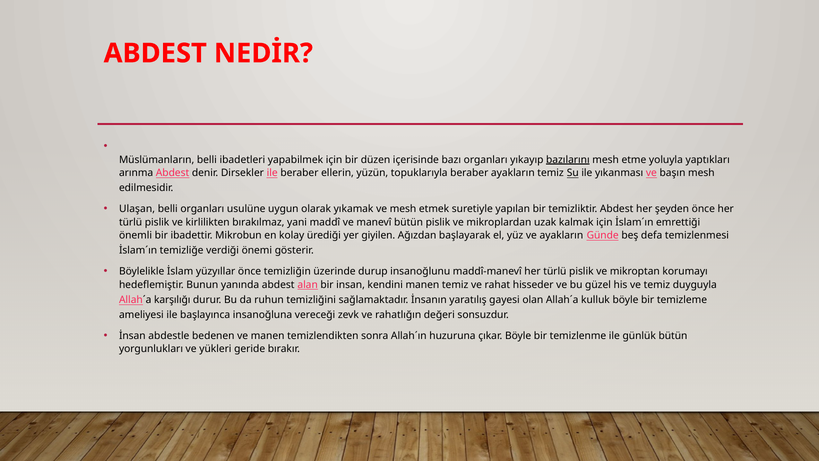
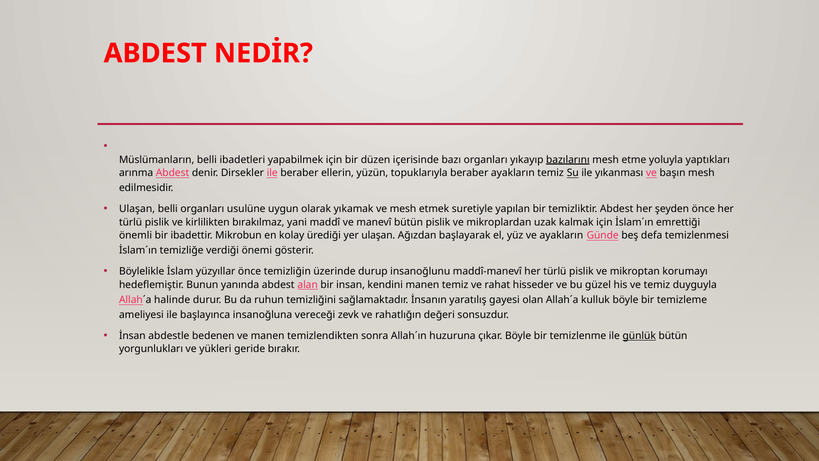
yer giyilen: giyilen -> ulaşan
karşılığı: karşılığı -> halinde
günlük underline: none -> present
